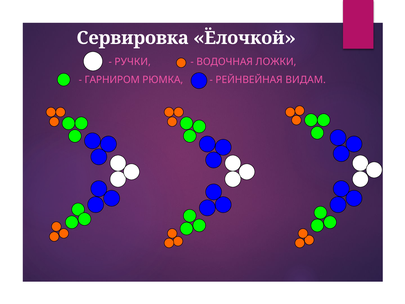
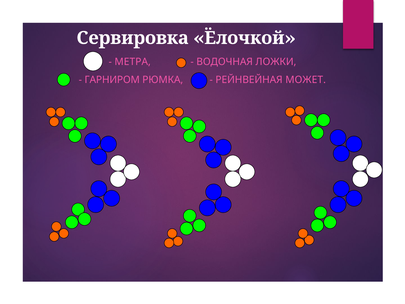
РУЧКИ: РУЧКИ -> МЕТРА
ВИДАМ: ВИДАМ -> МОЖЕТ
